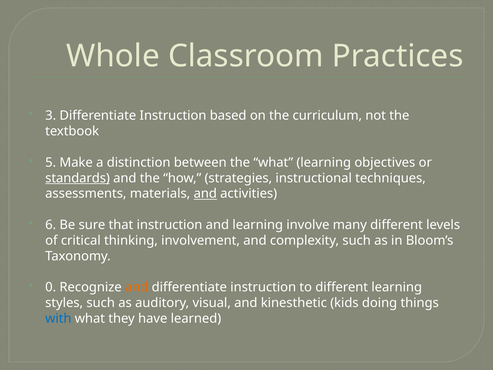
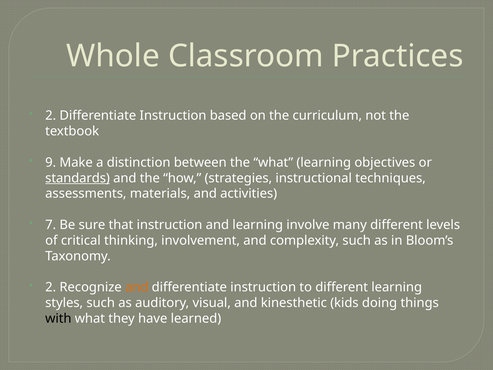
3 at (51, 116): 3 -> 2
5: 5 -> 9
and at (205, 194) underline: present -> none
6: 6 -> 7
0 at (51, 287): 0 -> 2
with colour: blue -> black
